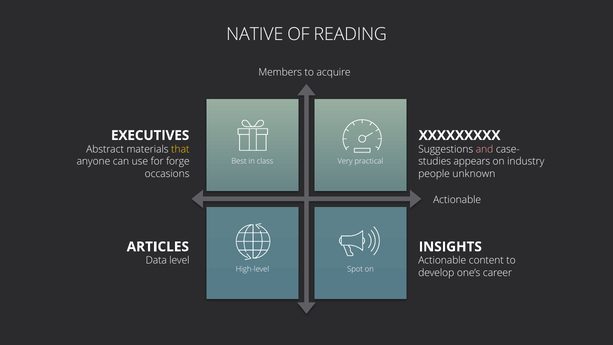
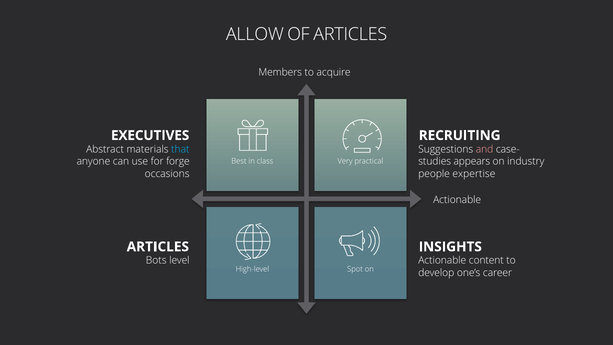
NATIVE: NATIVE -> ALLOW
OF READING: READING -> ARTICLES
XXXXXXXXX: XXXXXXXXX -> RECRUITING
that colour: yellow -> light blue
unknown: unknown -> expertise
Data: Data -> Bots
